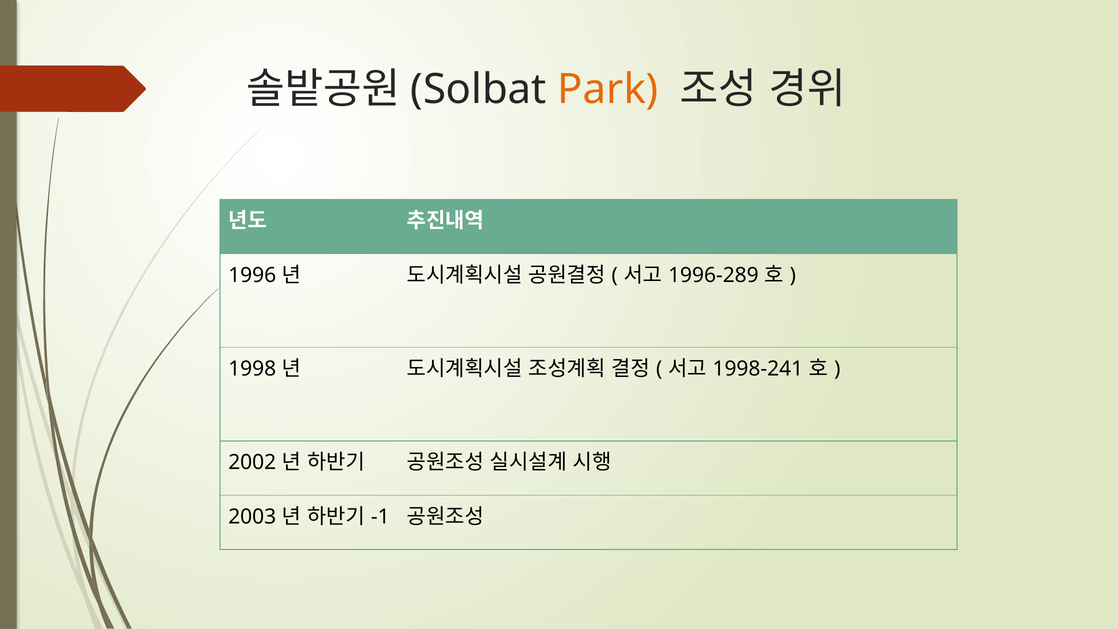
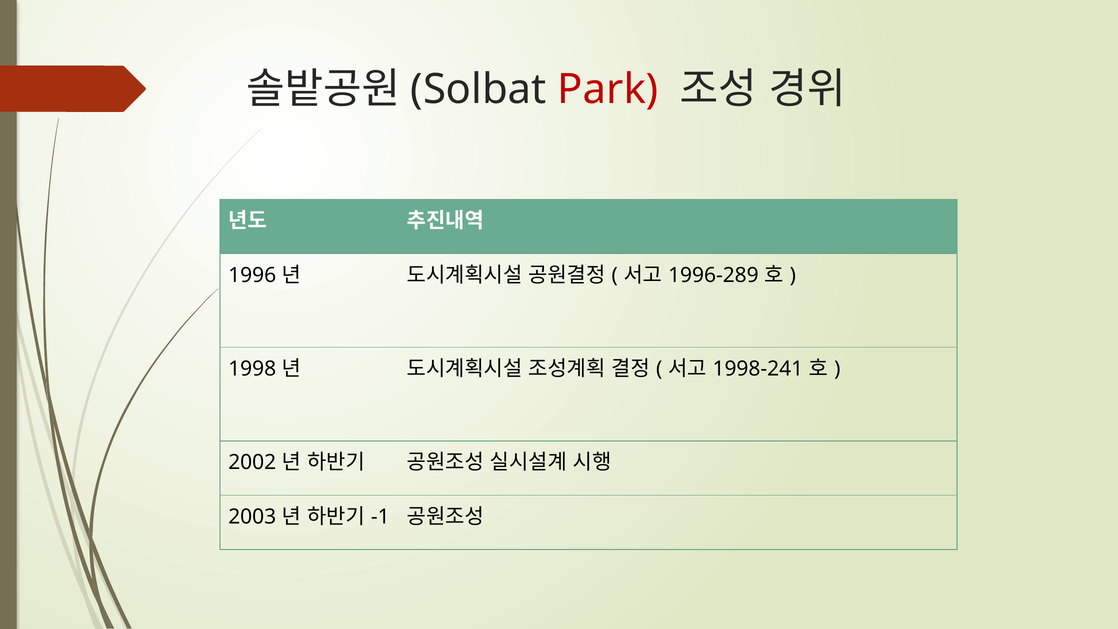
Park colour: orange -> red
